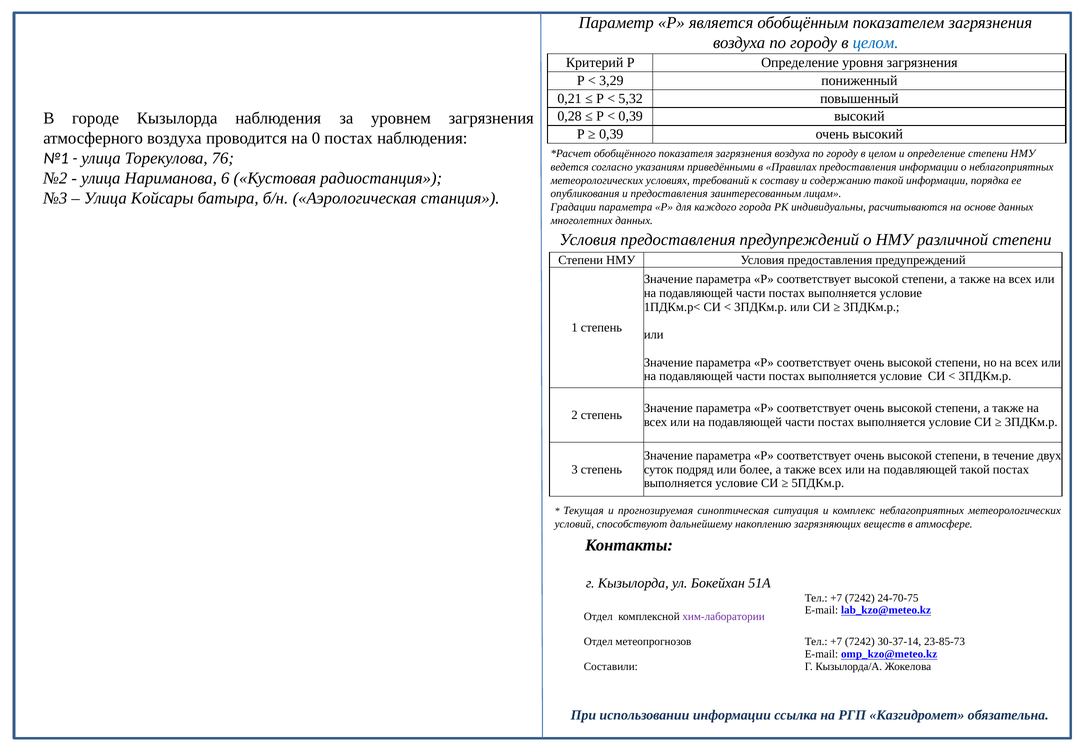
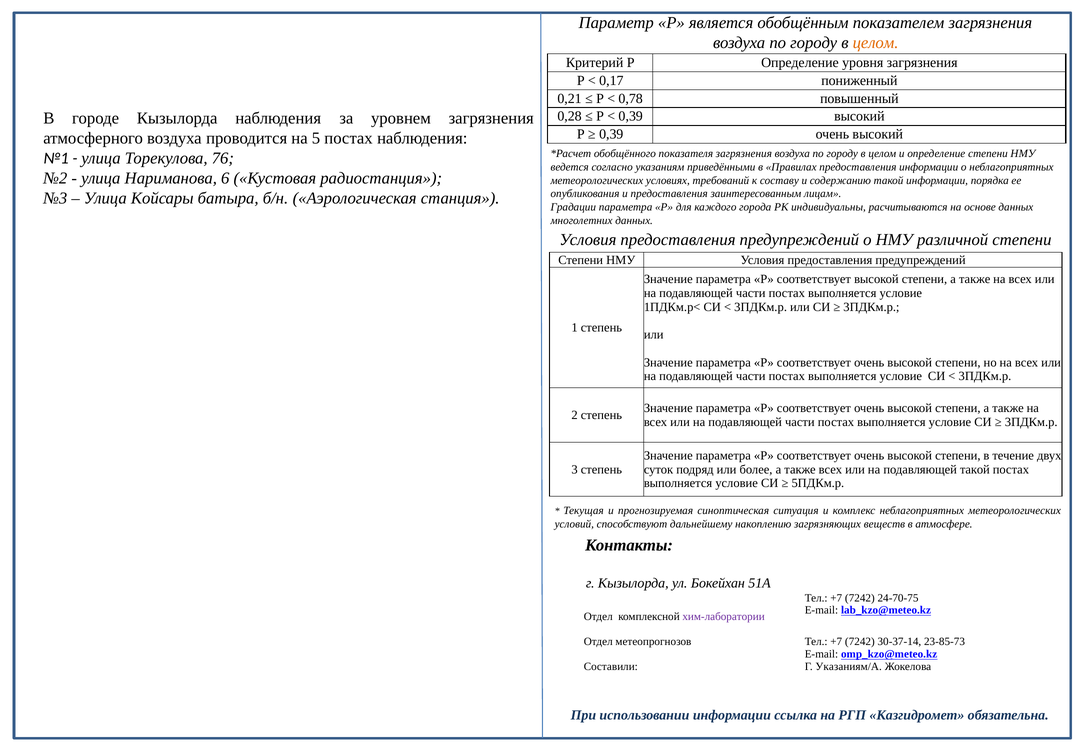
целом at (876, 43) colour: blue -> orange
3,29: 3,29 -> 0,17
5,32: 5,32 -> 0,78
0: 0 -> 5
Кызылорда/А: Кызылорда/А -> Указаниям/А
